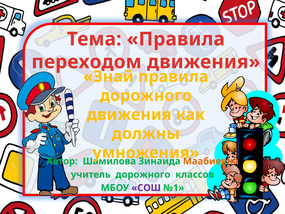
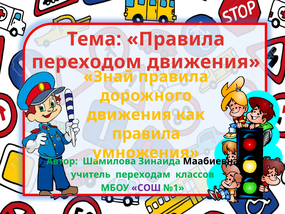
должны at (146, 134): должны -> правила
Маабиевна colour: orange -> black
учитель дорожного: дорожного -> переходам
